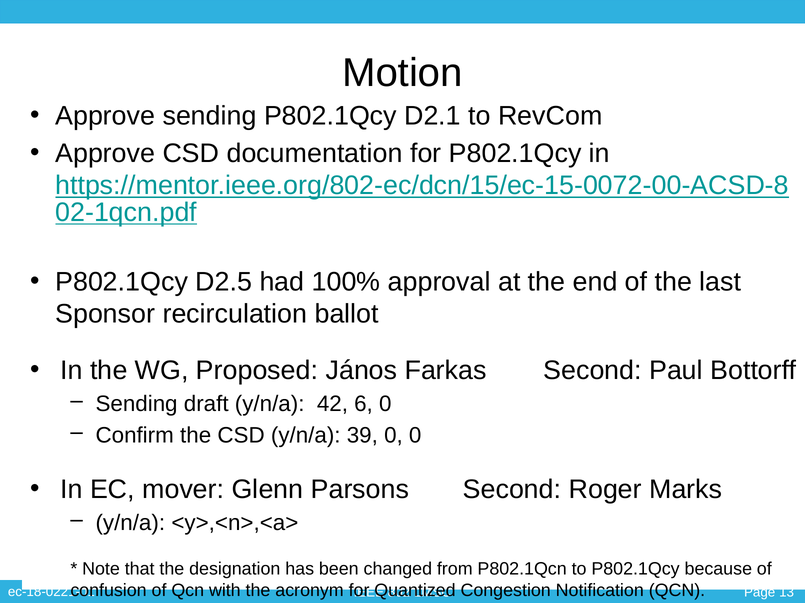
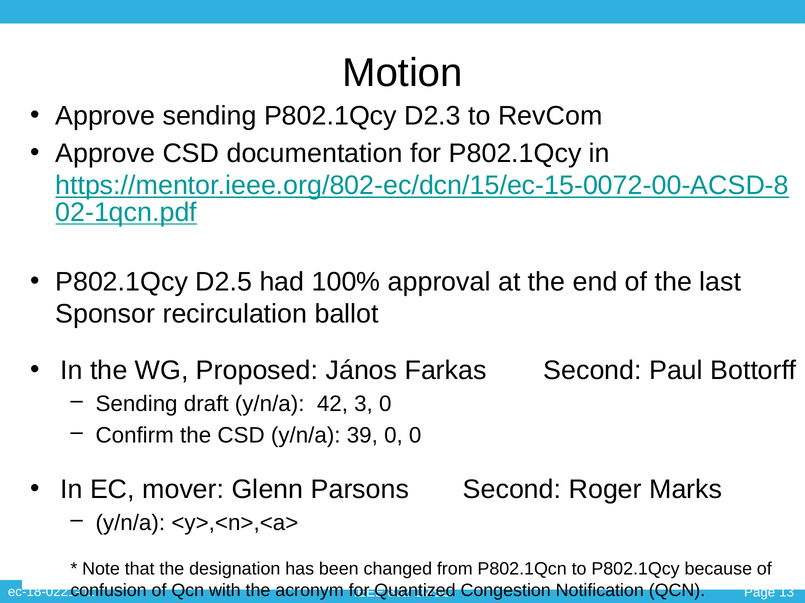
D2.1: D2.1 -> D2.3
6: 6 -> 3
